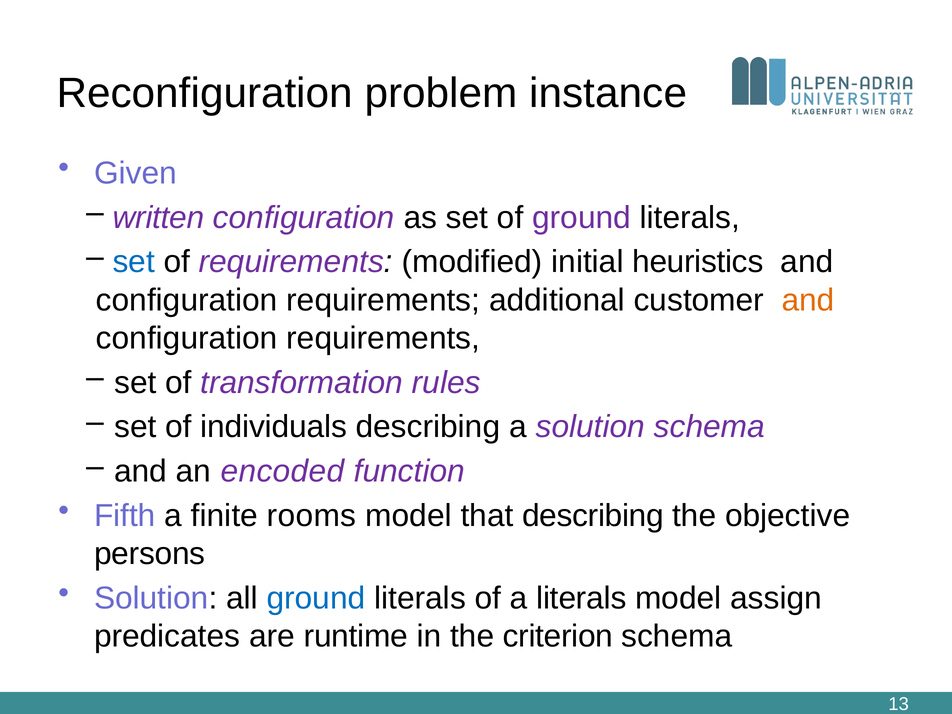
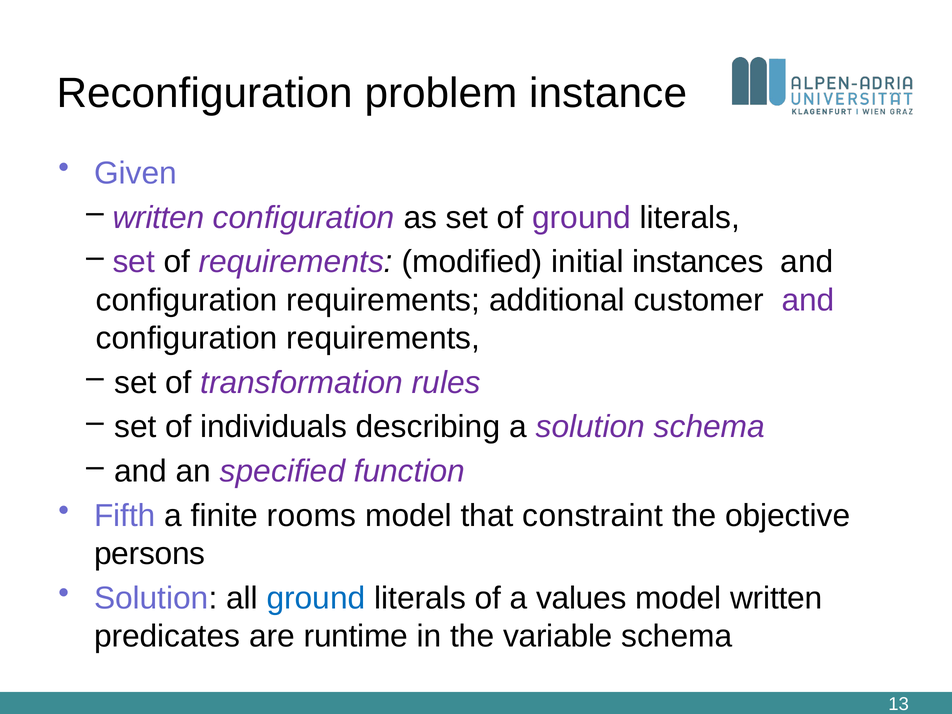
set at (134, 262) colour: blue -> purple
heuristics: heuristics -> instances
and at (808, 300) colour: orange -> purple
encoded: encoded -> specified
that describing: describing -> constraint
a literals: literals -> values
model assign: assign -> written
criterion: criterion -> variable
